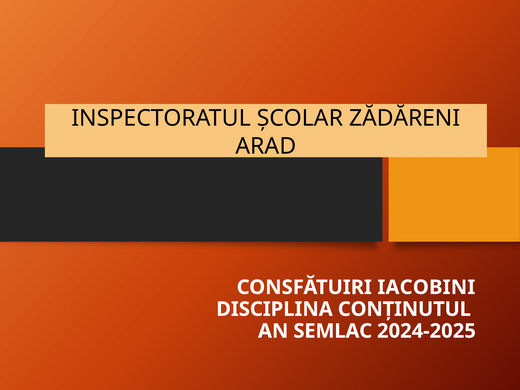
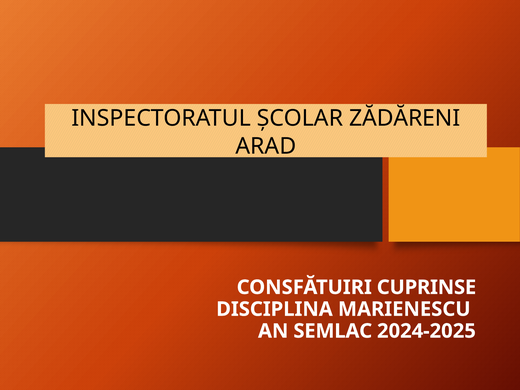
IACOBINI: IACOBINI -> CUPRINSE
CONȚINUTUL: CONȚINUTUL -> MARIENESCU
